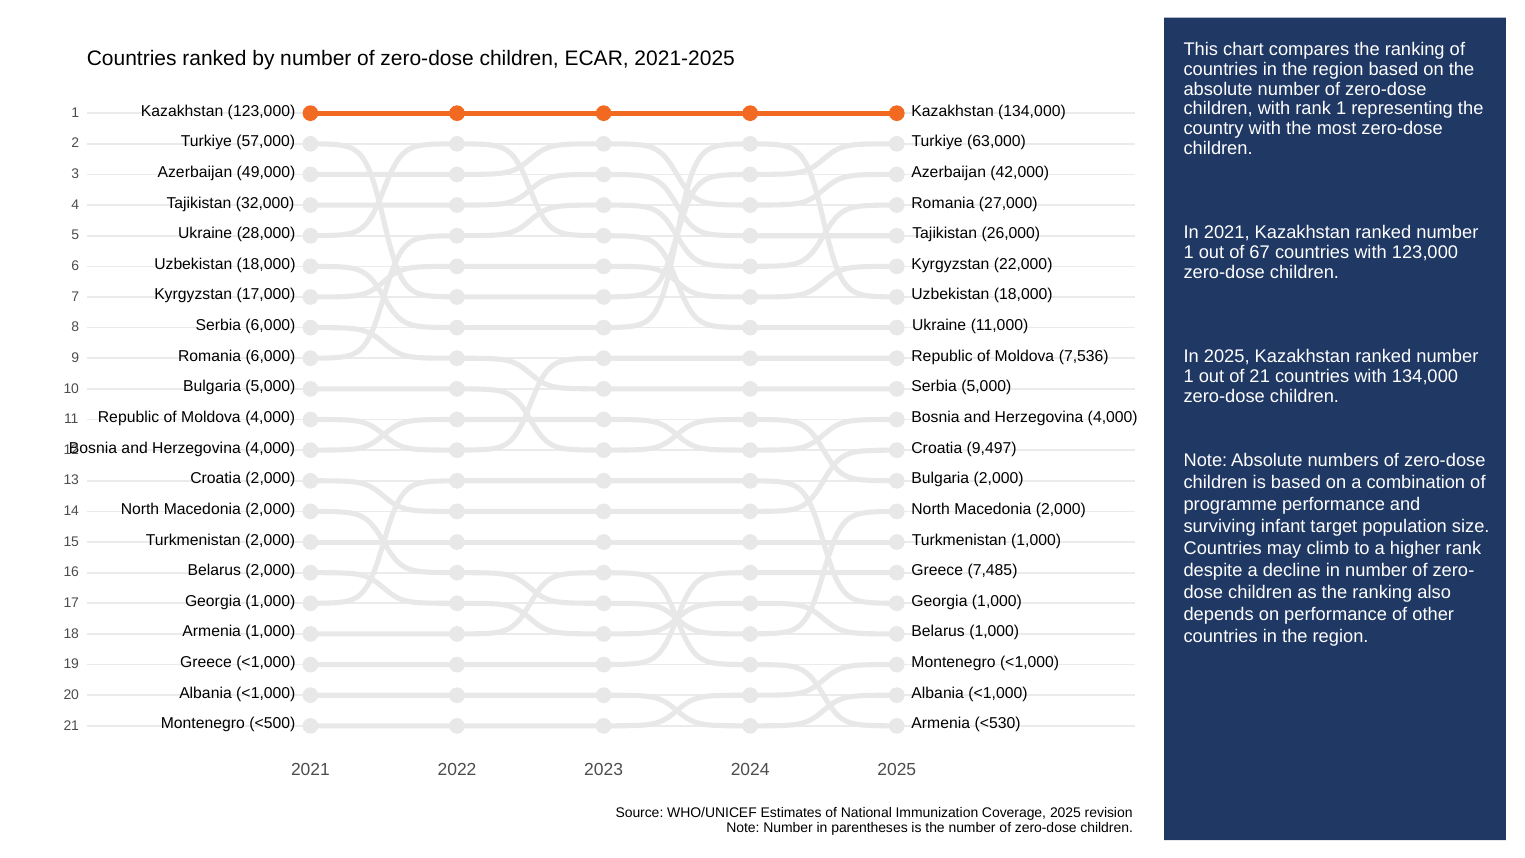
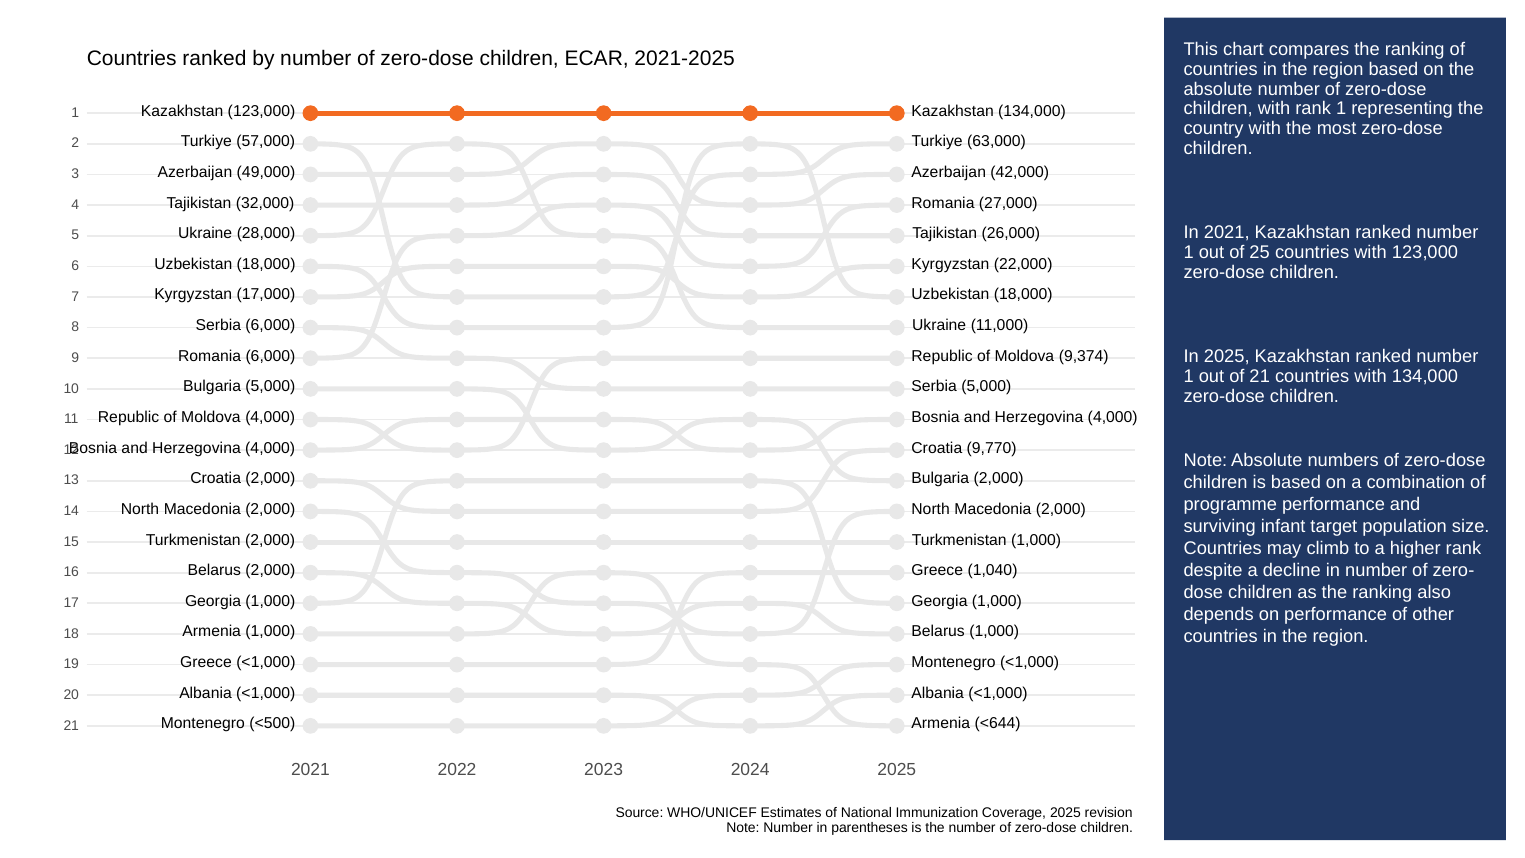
67: 67 -> 25
7,536: 7,536 -> 9,374
9,497: 9,497 -> 9,770
7,485: 7,485 -> 1,040
<530: <530 -> <644
